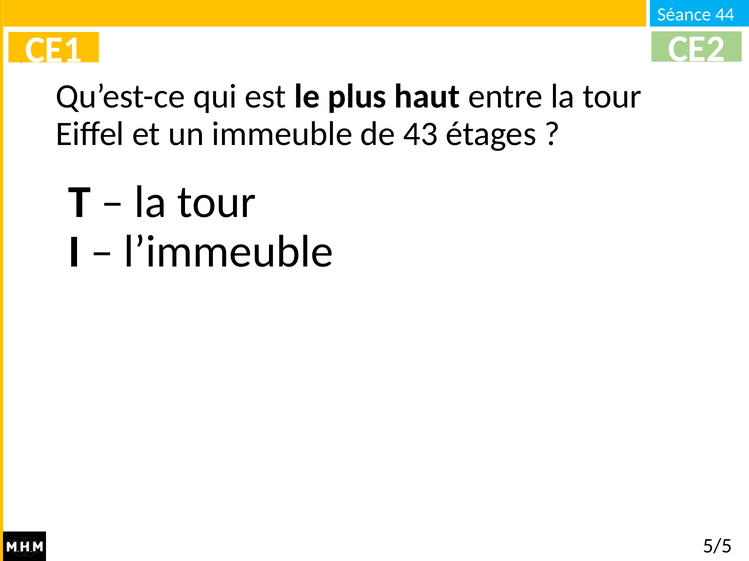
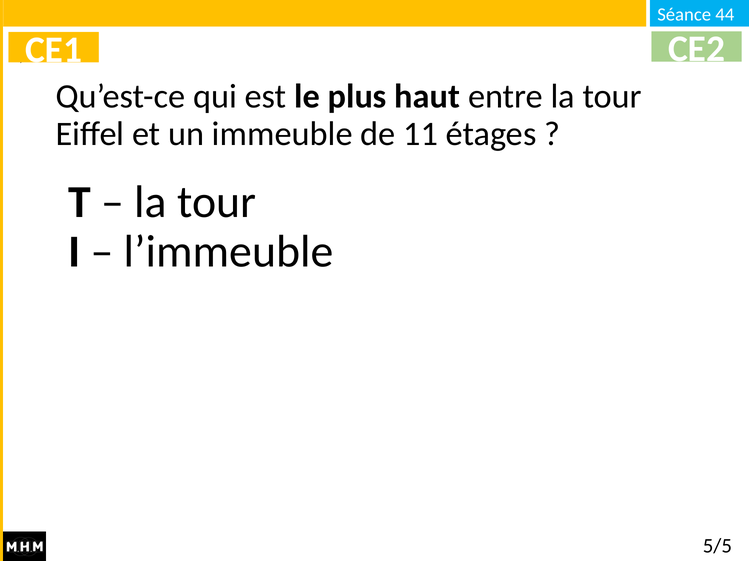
43: 43 -> 11
